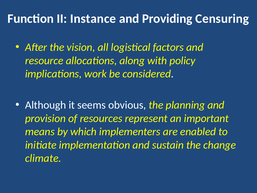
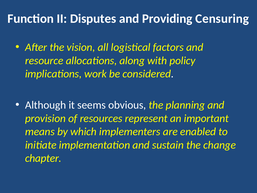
Instance: Instance -> Disputes
climate: climate -> chapter
